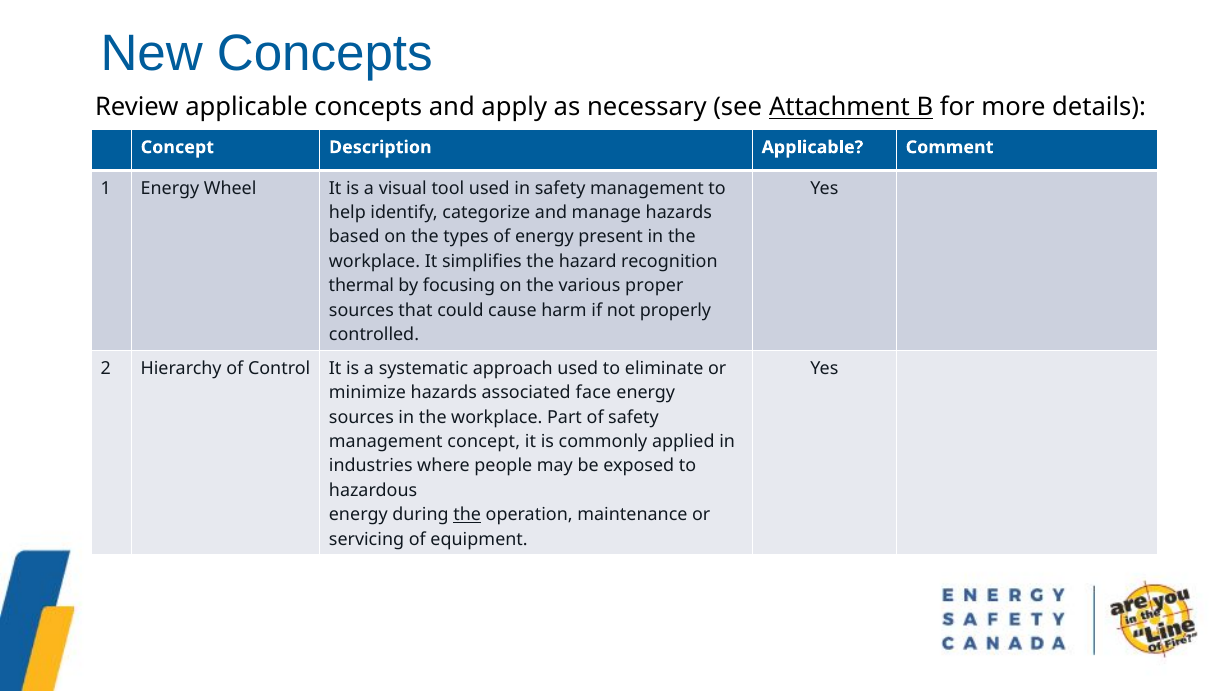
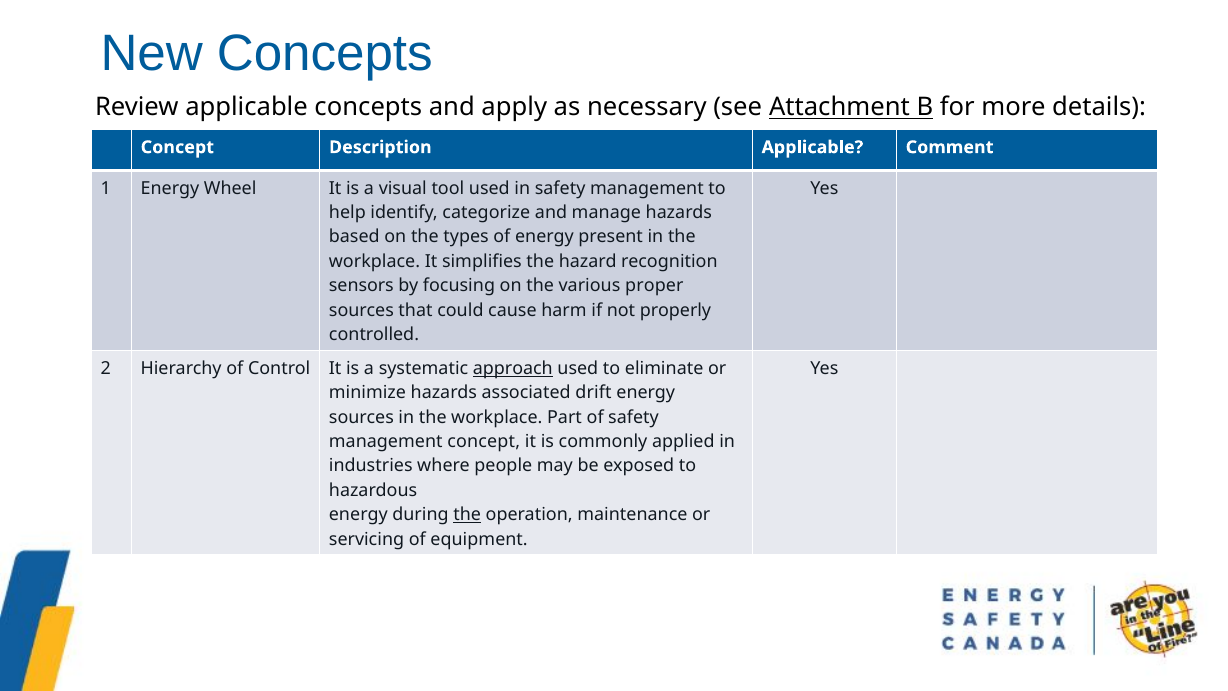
thermal: thermal -> sensors
approach underline: none -> present
face: face -> drift
